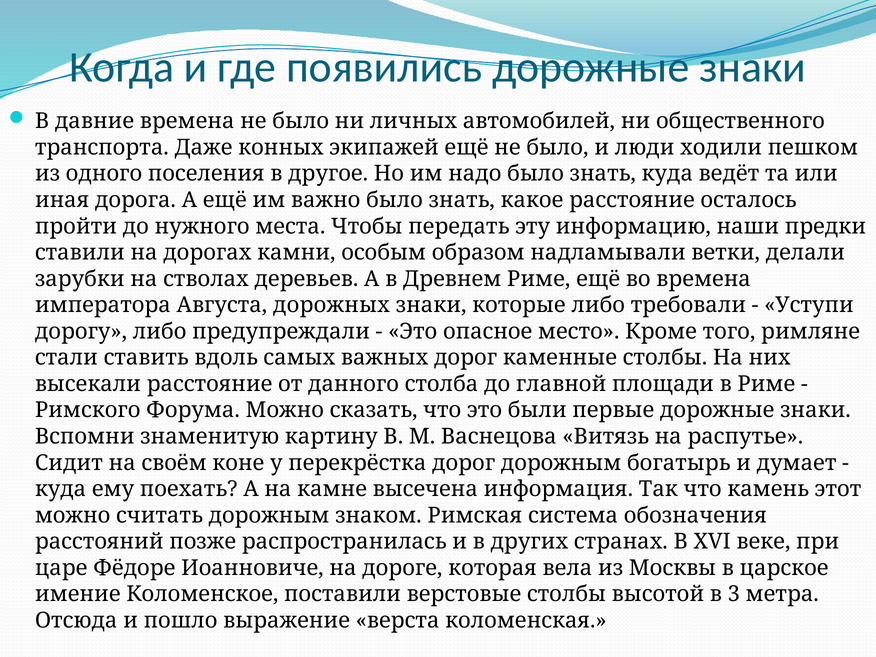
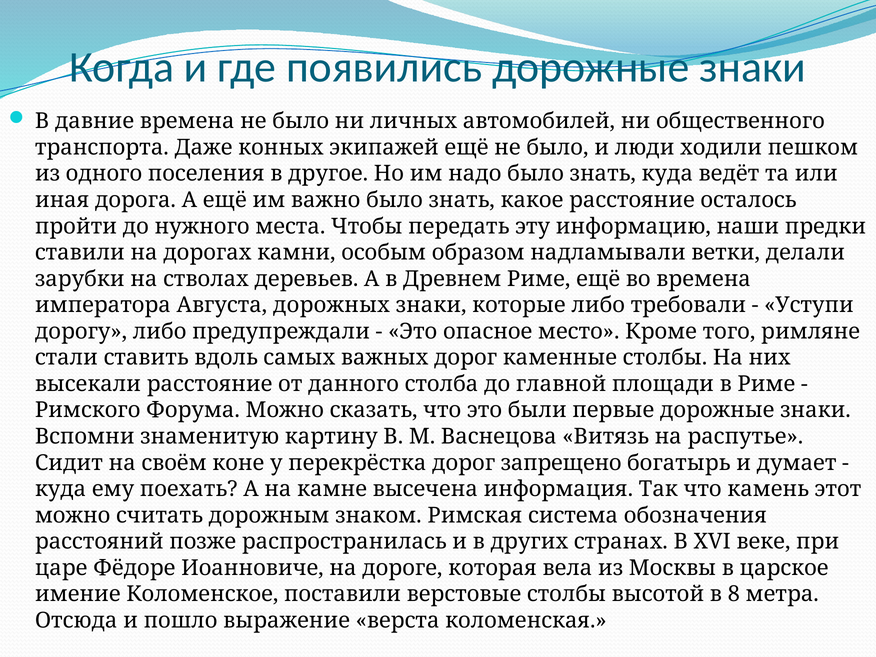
дорог дорожным: дорожным -> запрещено
3: 3 -> 8
